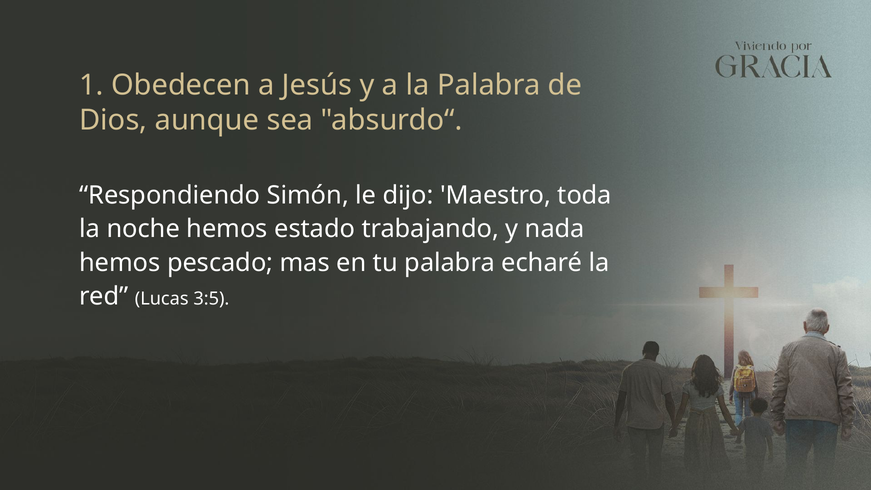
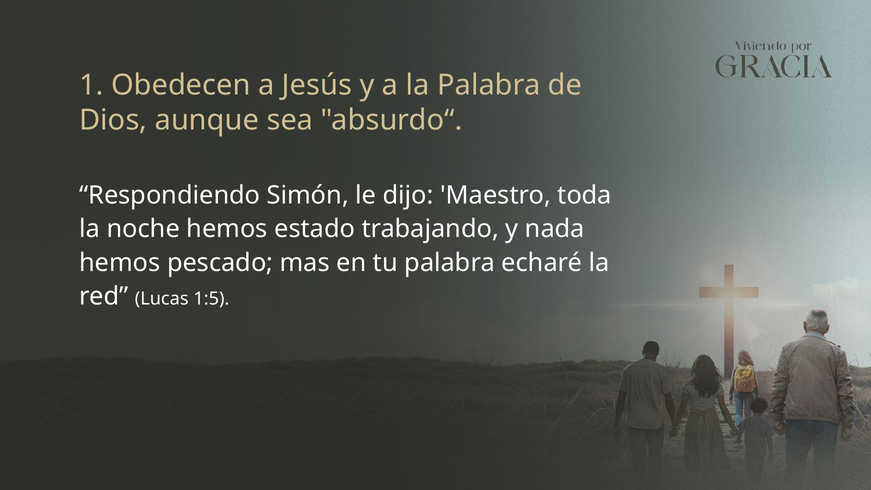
3:5: 3:5 -> 1:5
